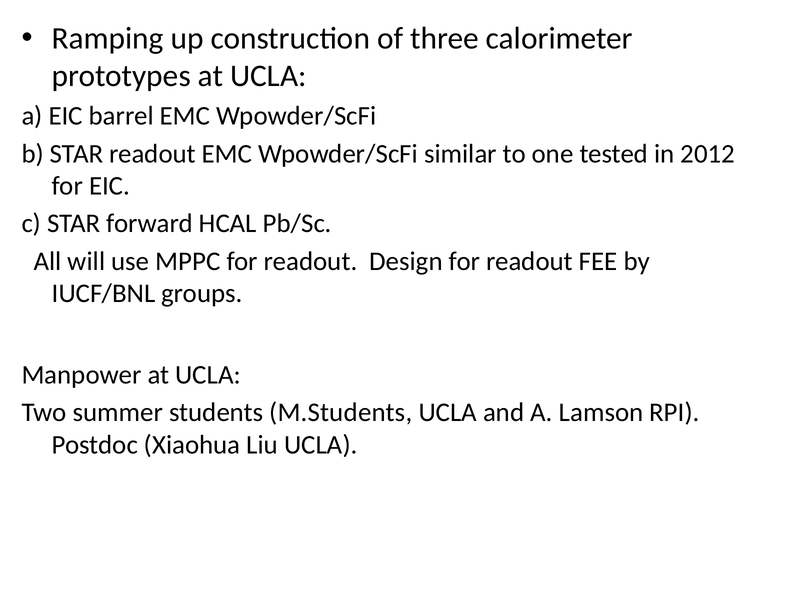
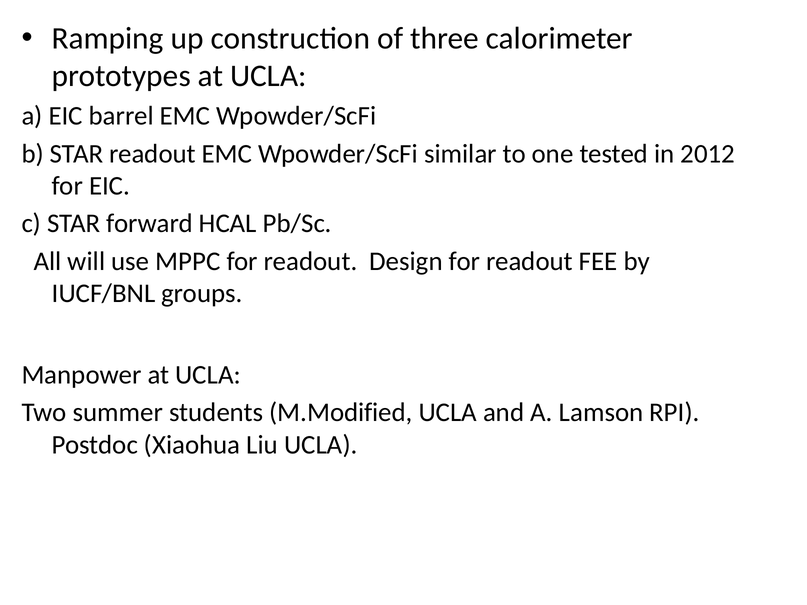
M.Students: M.Students -> M.Modified
